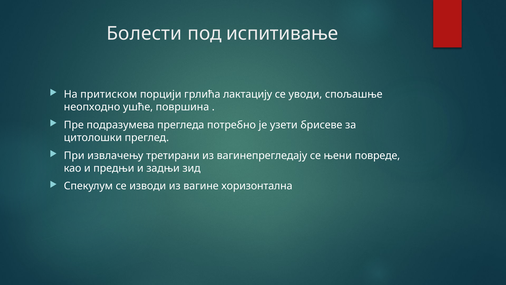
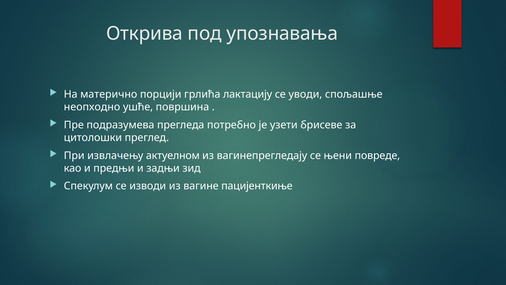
Болести: Болести -> Открива
испитивање: испитивање -> упознавања
притиском: притиском -> матерично
третирани: третирани -> актуелном
хоризонтална: хоризонтална -> пацијенткиње
